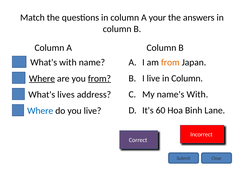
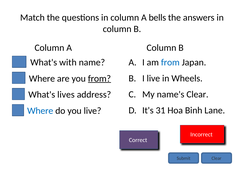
your: your -> bells
from at (170, 62) colour: orange -> blue
live in Column: Column -> Wheels
Where at (42, 78) underline: present -> none
name's With: With -> Clear
60: 60 -> 31
